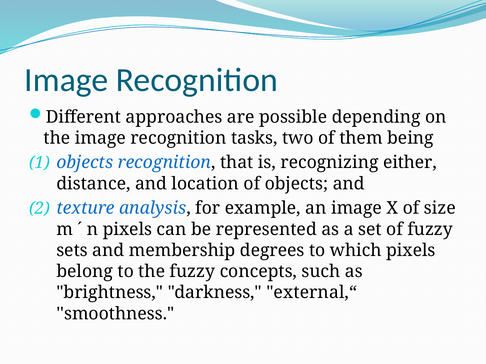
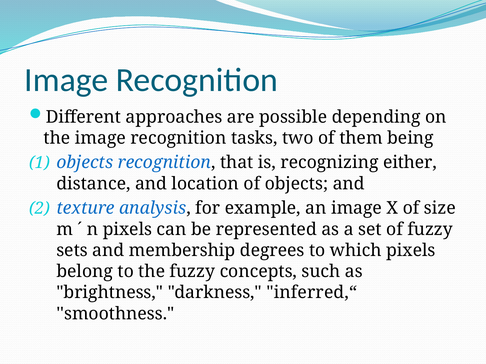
external,“: external,“ -> inferred,“
